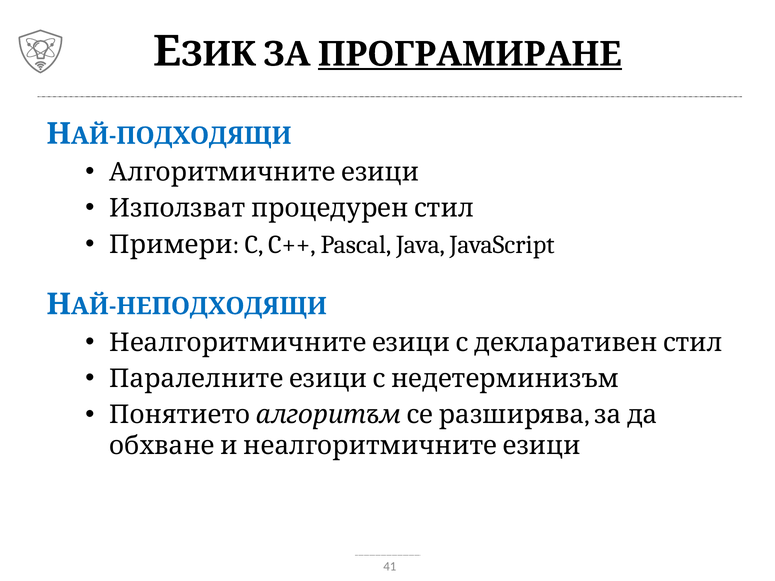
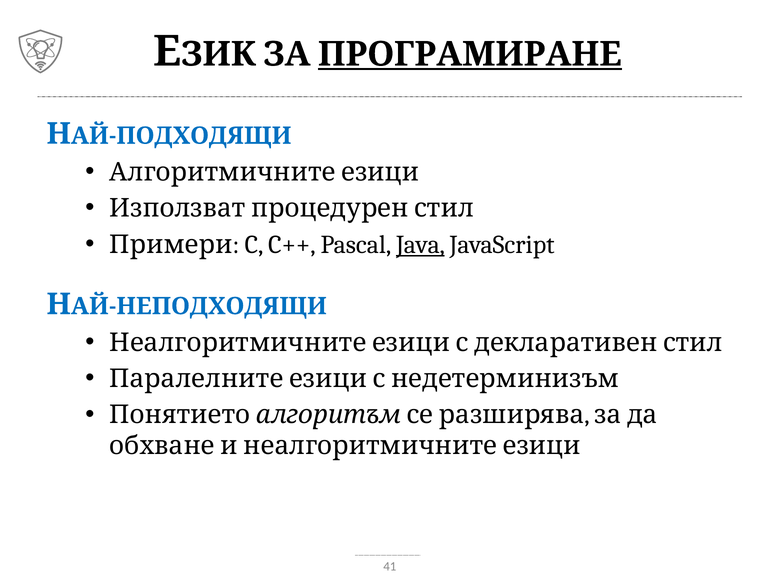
Java underline: none -> present
